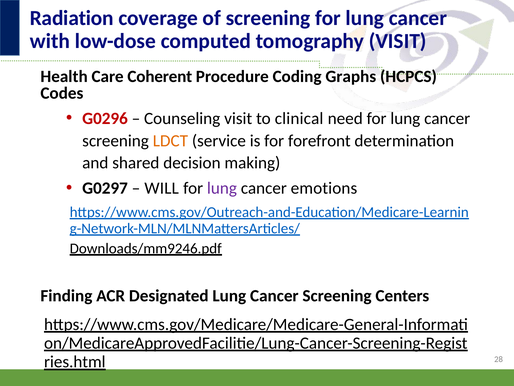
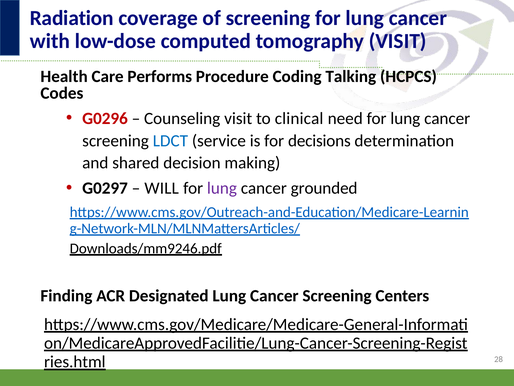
Coherent: Coherent -> Performs
Graphs: Graphs -> Talking
LDCT colour: orange -> blue
forefront: forefront -> decisions
emotions: emotions -> grounded
